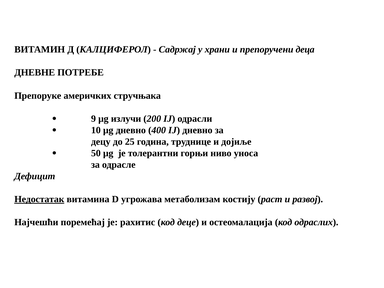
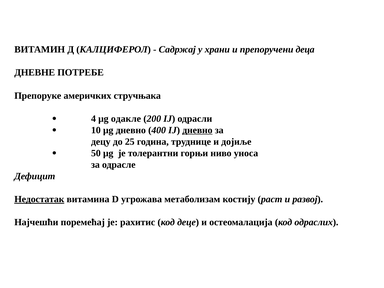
9: 9 -> 4
излучи: излучи -> одакле
дневно at (197, 130) underline: none -> present
